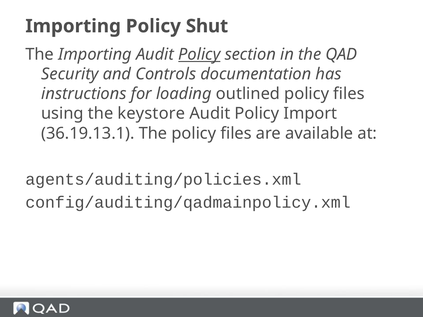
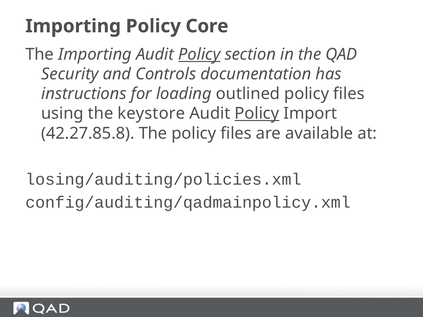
Shut: Shut -> Core
Policy at (257, 114) underline: none -> present
36.19.13.1: 36.19.13.1 -> 42.27.85.8
agents/auditing/policies.xml: agents/auditing/policies.xml -> losing/auditing/policies.xml
